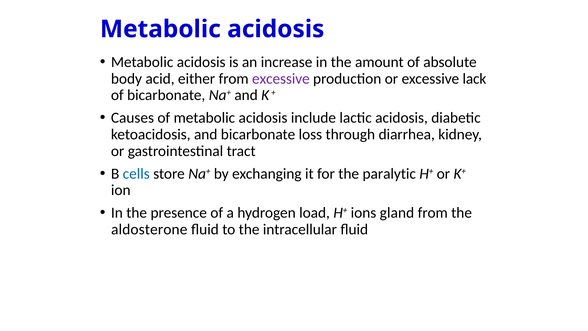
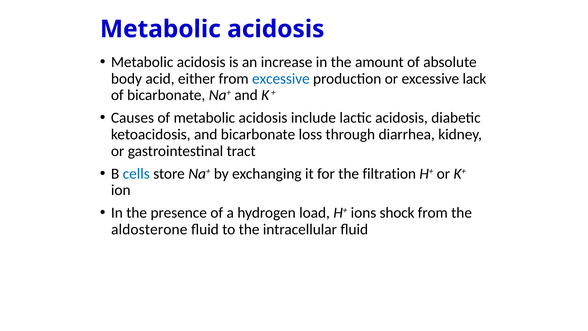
excessive at (281, 79) colour: purple -> blue
paralytic: paralytic -> filtration
gland: gland -> shock
